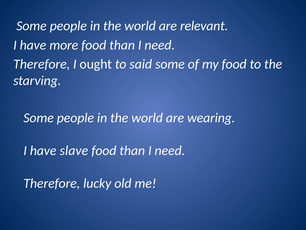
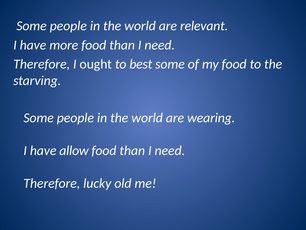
said: said -> best
slave: slave -> allow
